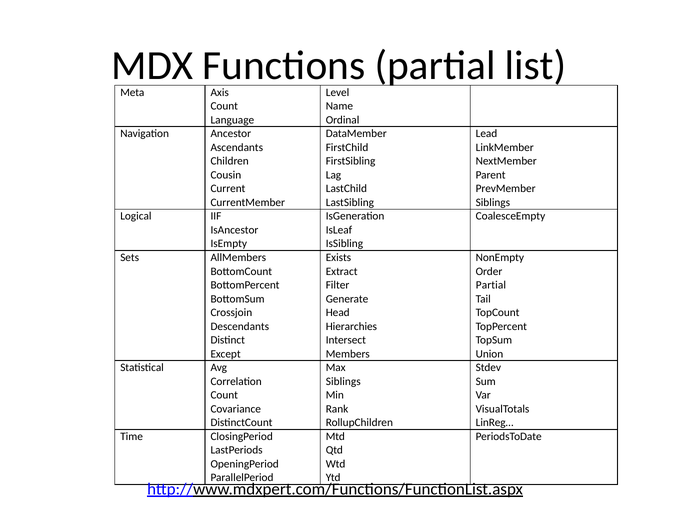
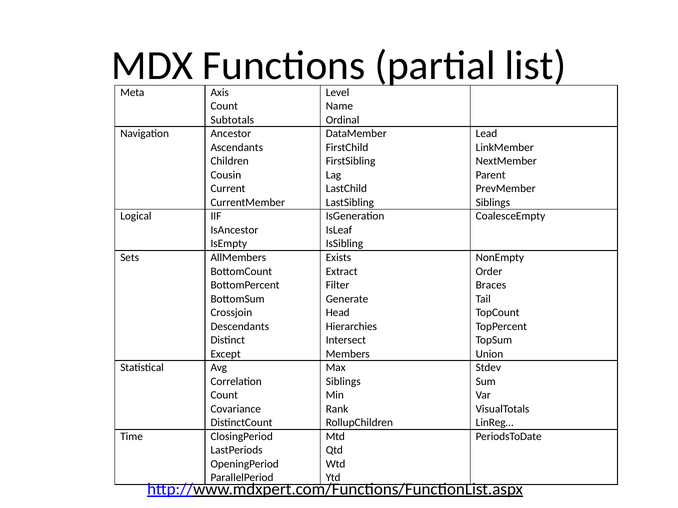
Language: Language -> Subtotals
Partial at (491, 285): Partial -> Braces
